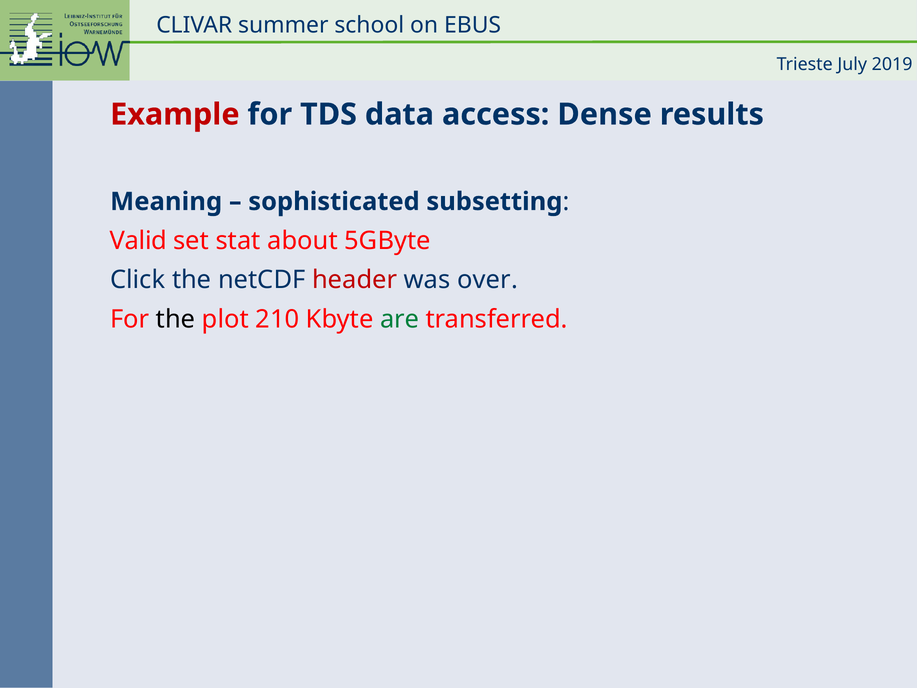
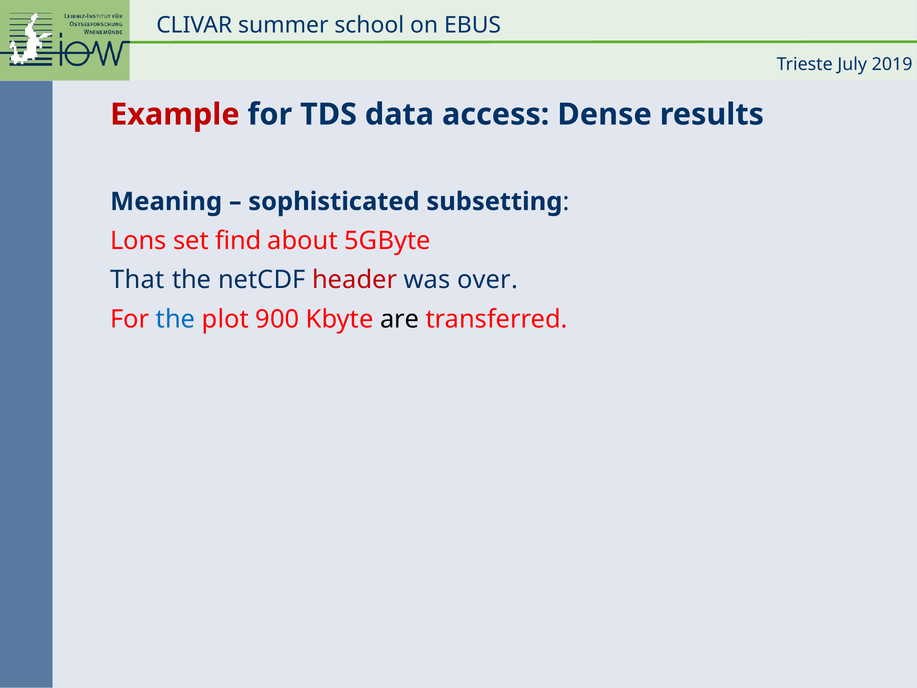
Valid: Valid -> Lons
stat: stat -> find
Click: Click -> That
the at (176, 319) colour: black -> blue
210: 210 -> 900
are colour: green -> black
